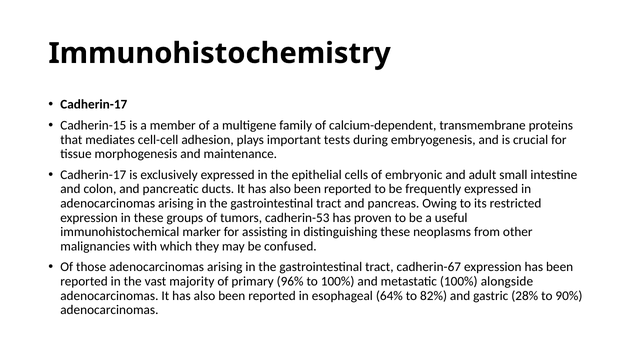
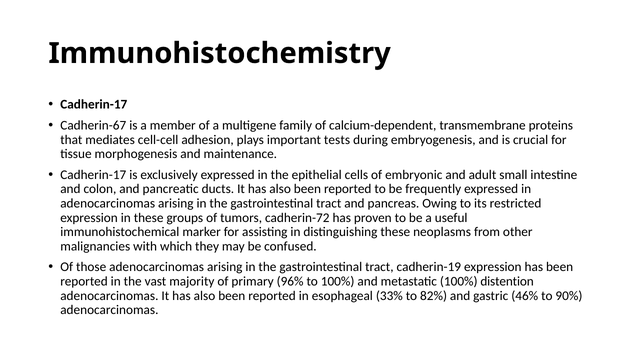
Cadherin-15: Cadherin-15 -> Cadherin-67
cadherin-53: cadherin-53 -> cadherin-72
cadherin-67: cadherin-67 -> cadherin-19
alongside: alongside -> distention
64%: 64% -> 33%
28%: 28% -> 46%
